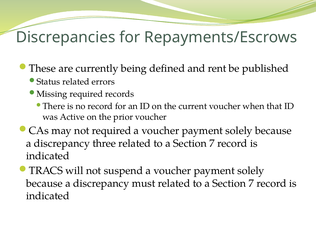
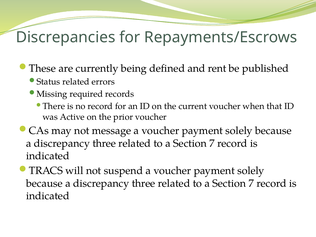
not required: required -> message
must at (144, 183): must -> three
